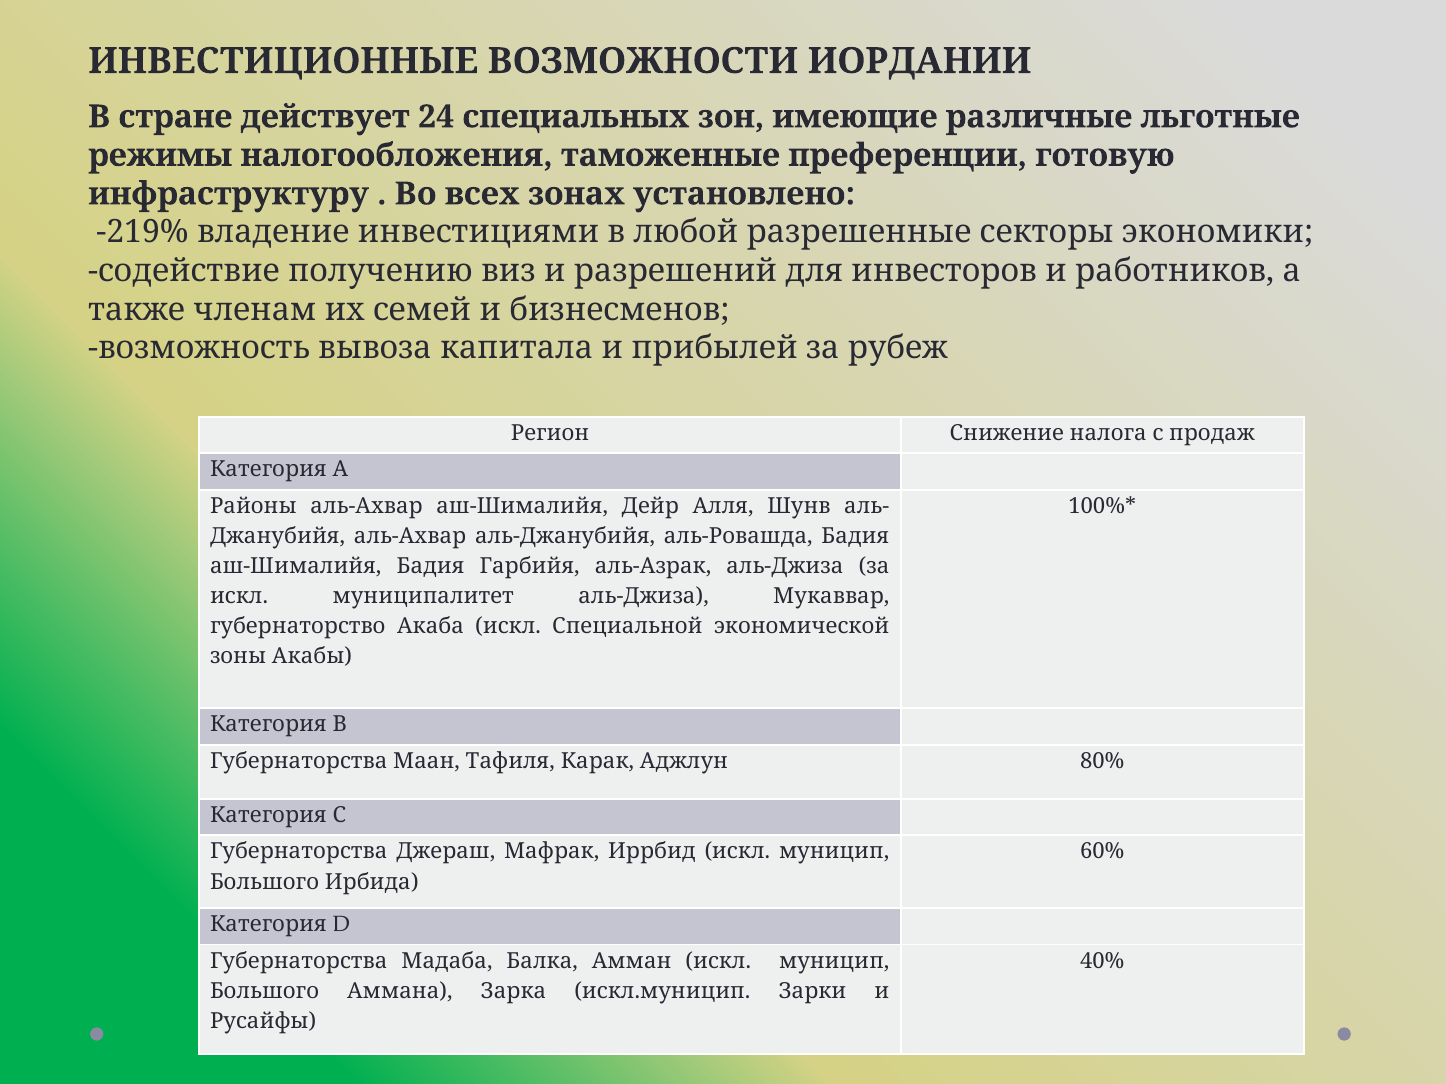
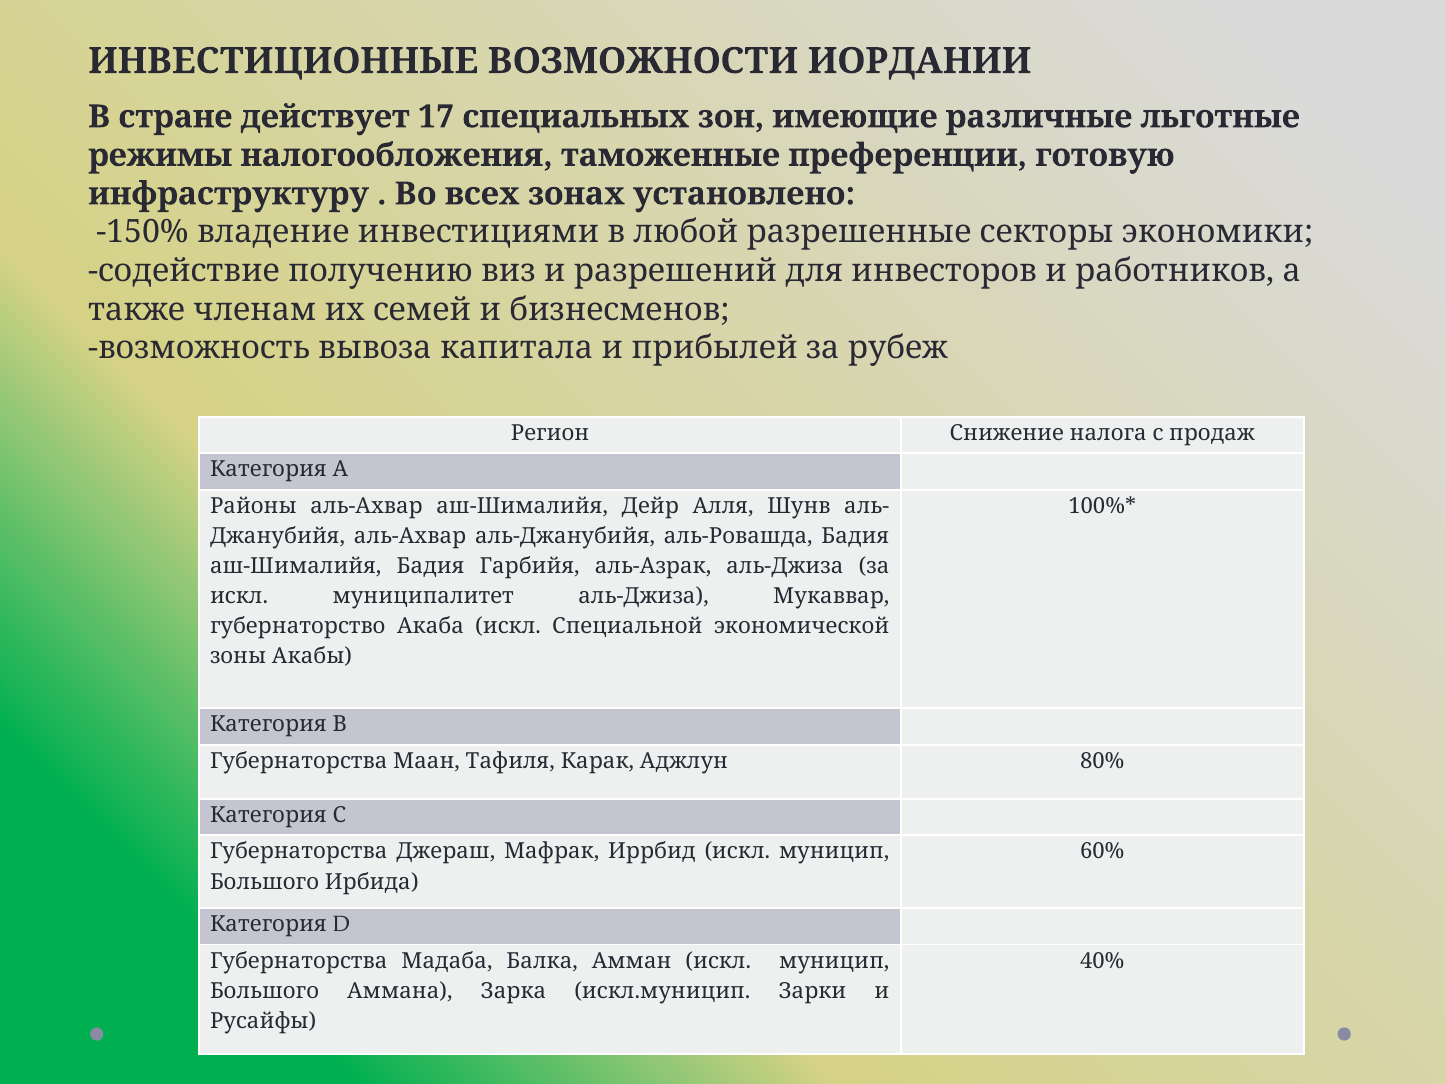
24: 24 -> 17
-219%: -219% -> -150%
